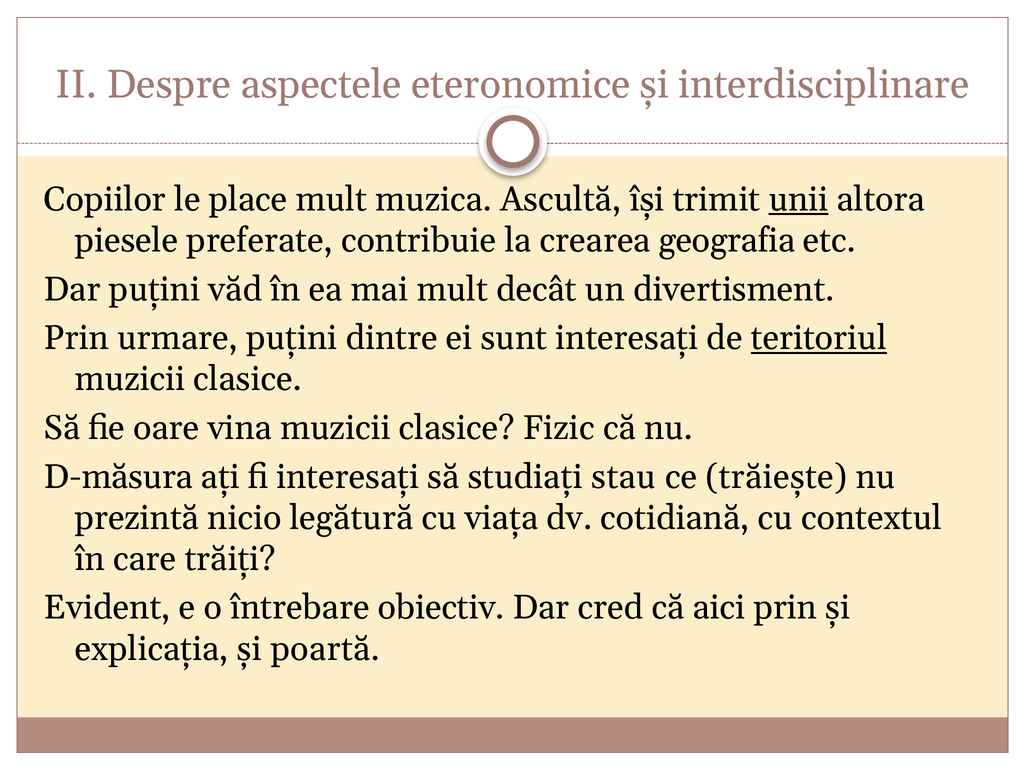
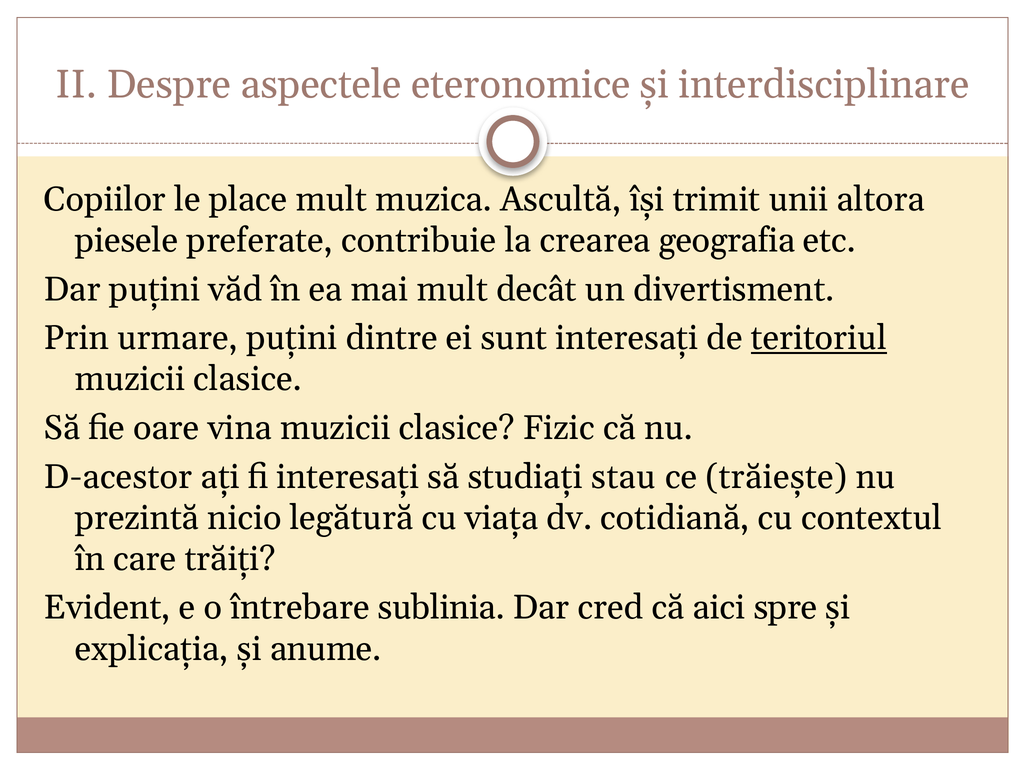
unii underline: present -> none
D-măsura: D-măsura -> D-acestor
obiectiv: obiectiv -> sublinia
aici prin: prin -> spre
poartă: poartă -> anume
